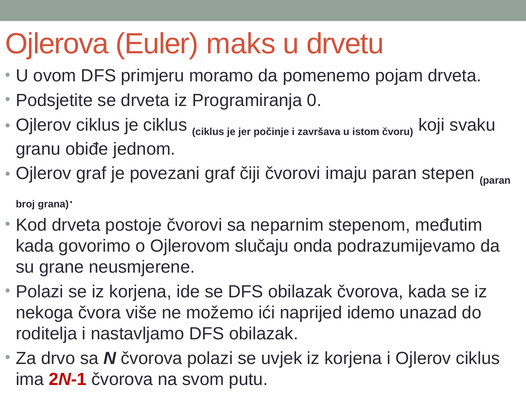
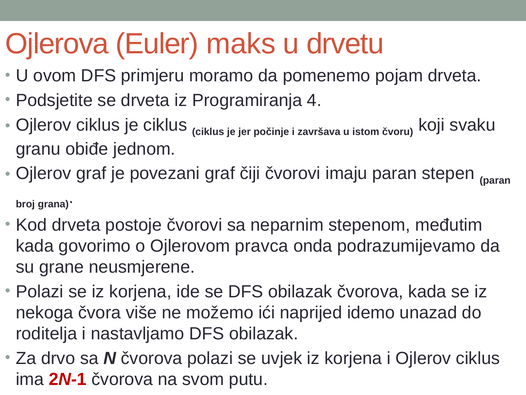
0: 0 -> 4
slučaju: slučaju -> pravca
